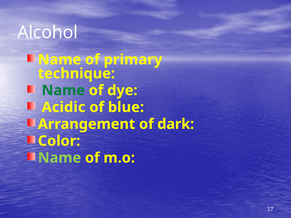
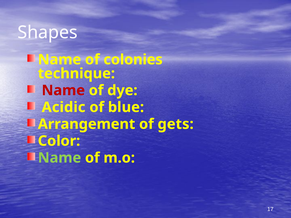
Alcohol: Alcohol -> Shapes
primary: primary -> colonies
Name at (63, 90) colour: green -> red
dark: dark -> gets
